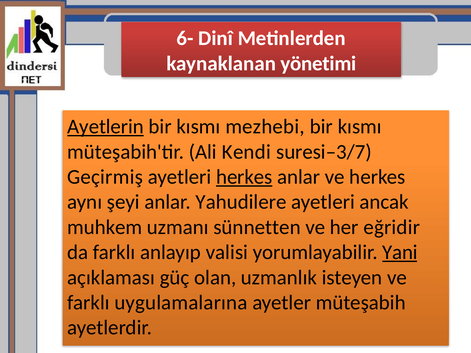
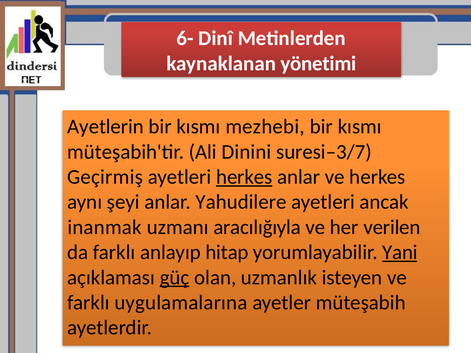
Ayetlerin underline: present -> none
Kendi: Kendi -> Dinini
muhkem: muhkem -> inanmak
sünnetten: sünnetten -> aracılığıyla
eğridir: eğridir -> verilen
valisi: valisi -> hitap
güç underline: none -> present
